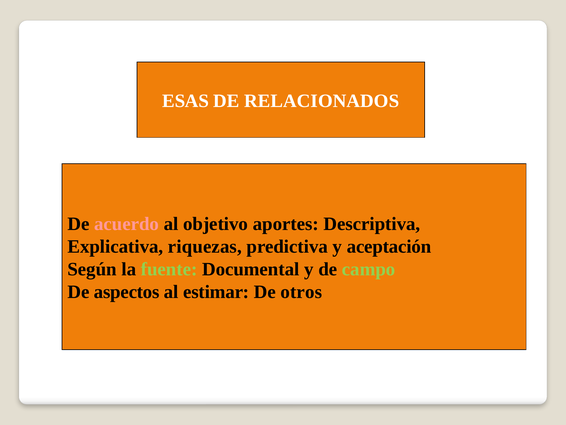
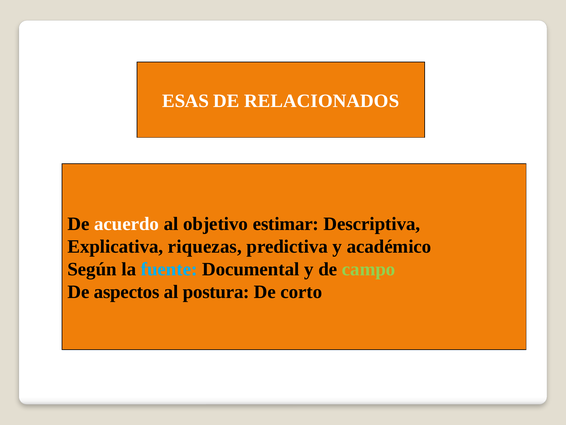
acuerdo colour: pink -> white
aportes: aportes -> estimar
aceptación: aceptación -> académico
fuente colour: light green -> light blue
estimar: estimar -> postura
otros: otros -> corto
